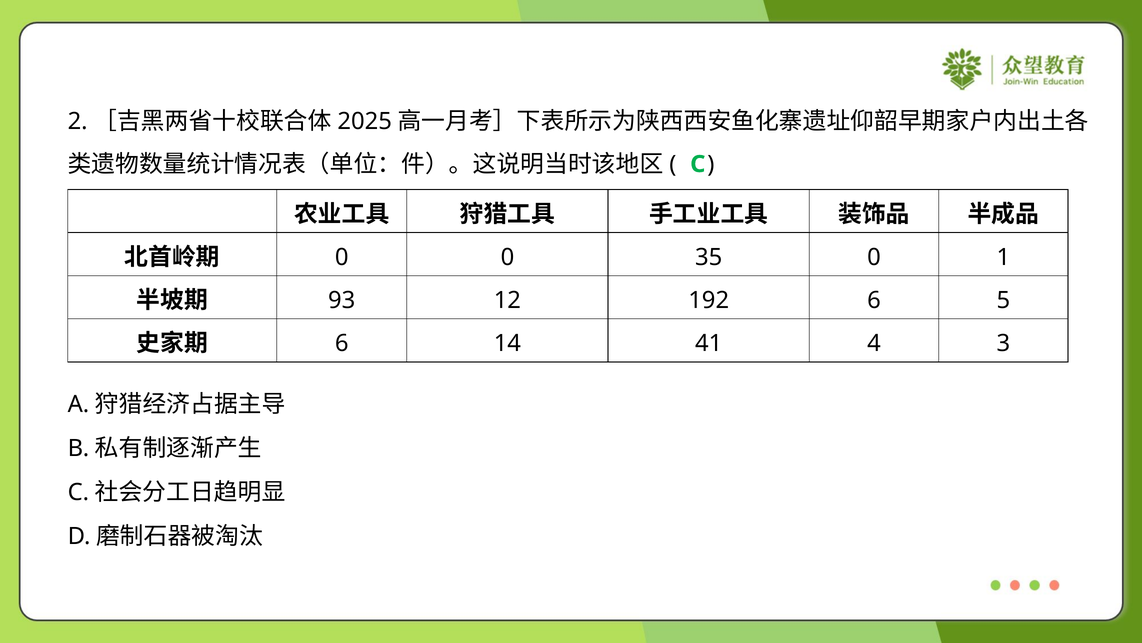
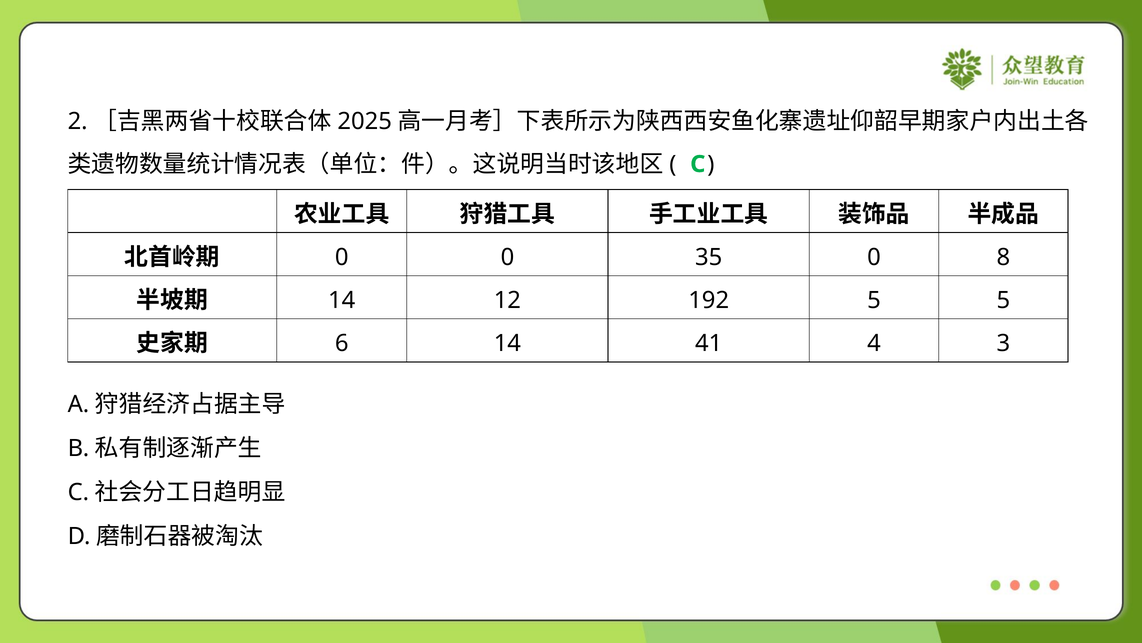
1: 1 -> 8
93 at (342, 300): 93 -> 14
192 6: 6 -> 5
